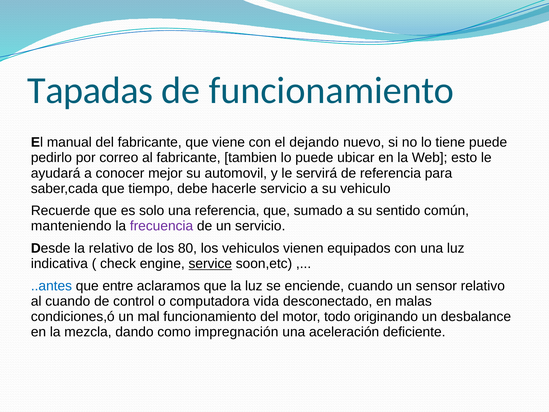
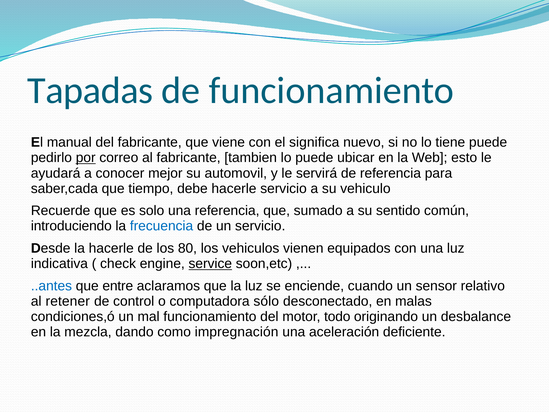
dejando: dejando -> significa
por underline: none -> present
manteniendo: manteniendo -> introduciendo
frecuencia colour: purple -> blue
la relativo: relativo -> hacerle
al cuando: cuando -> retener
vida: vida -> sólo
